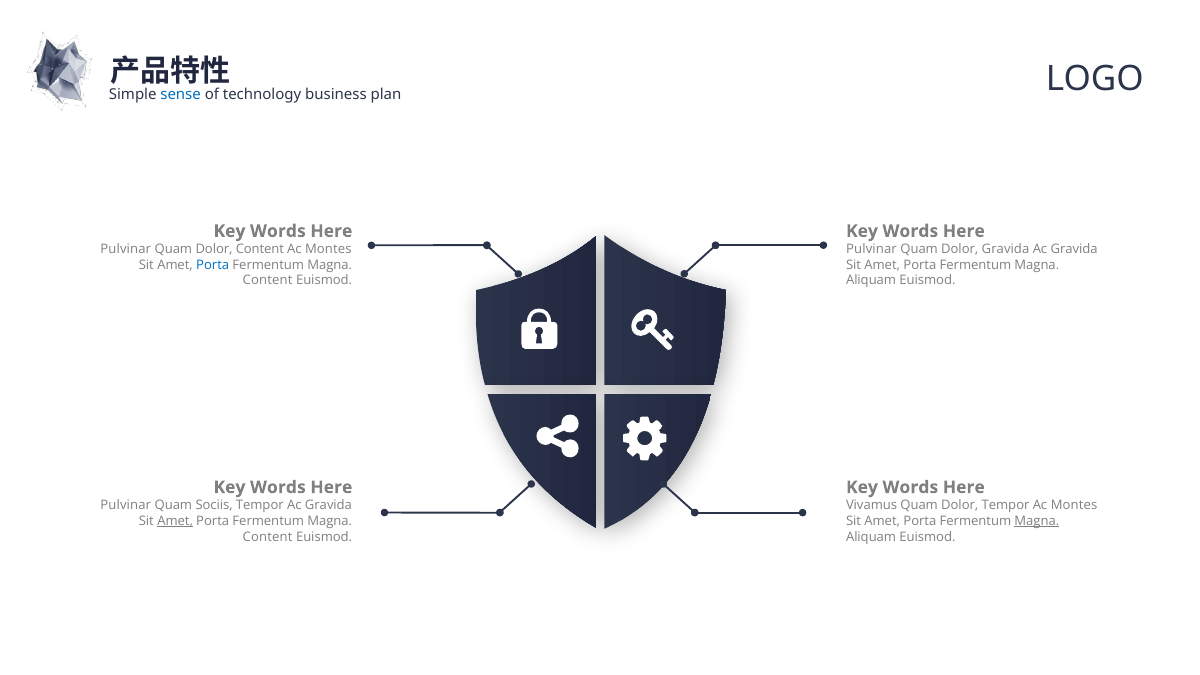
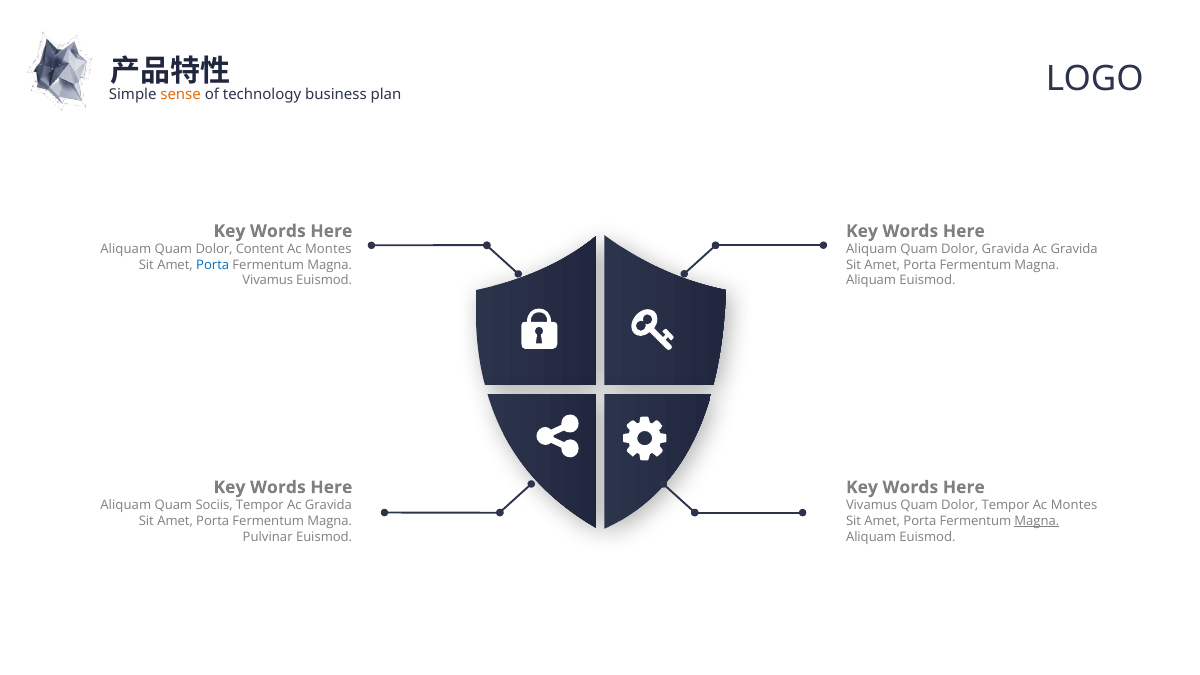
sense colour: blue -> orange
Pulvinar at (126, 249): Pulvinar -> Aliquam
Pulvinar at (871, 249): Pulvinar -> Aliquam
Content at (268, 281): Content -> Vivamus
Pulvinar at (126, 505): Pulvinar -> Aliquam
Amet at (175, 521) underline: present -> none
Content at (268, 537): Content -> Pulvinar
